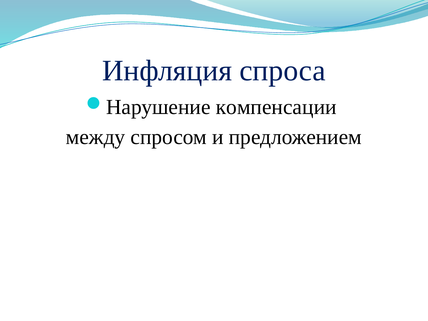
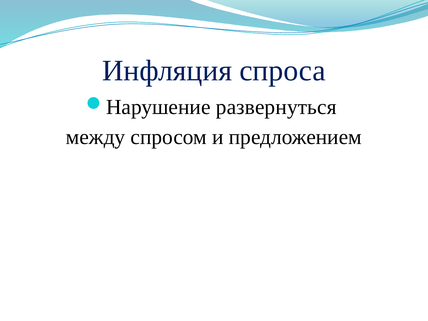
компенсации: компенсации -> развернуться
